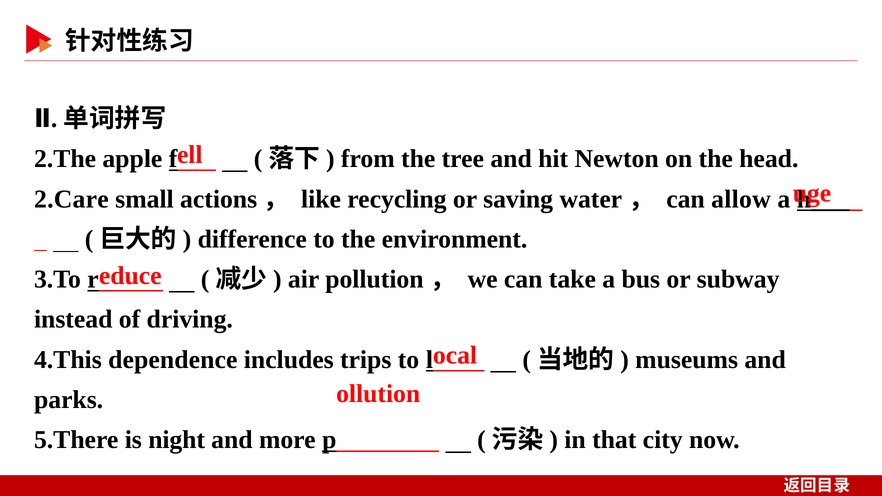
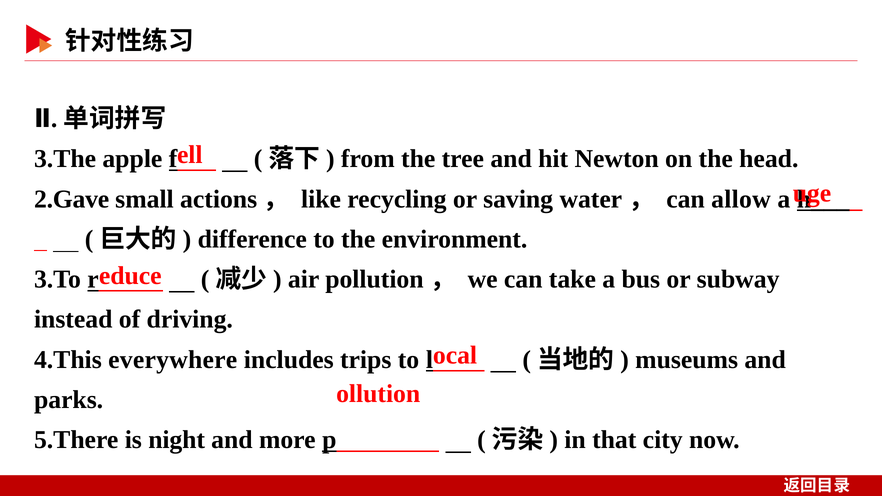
2.The: 2.The -> 3.The
2.Care: 2.Care -> 2.Gave
dependence: dependence -> everywhere
